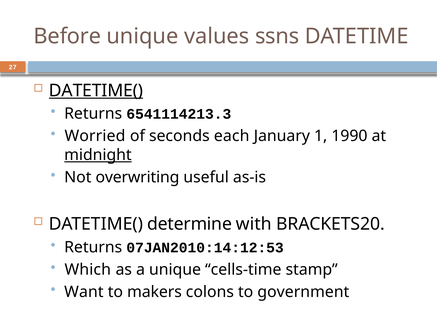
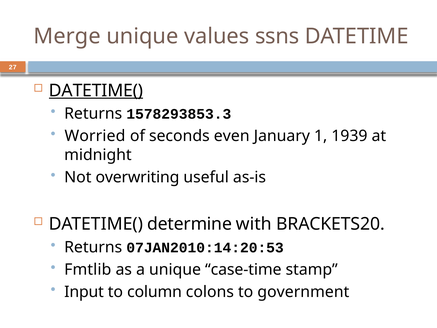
Before: Before -> Merge
6541114213.3: 6541114213.3 -> 1578293853.3
each: each -> even
1990: 1990 -> 1939
midnight underline: present -> none
07JAN2010:14:12:53: 07JAN2010:14:12:53 -> 07JAN2010:14:20:53
Which: Which -> Fmtlib
cells-time: cells-time -> case-time
Want: Want -> Input
makers: makers -> column
